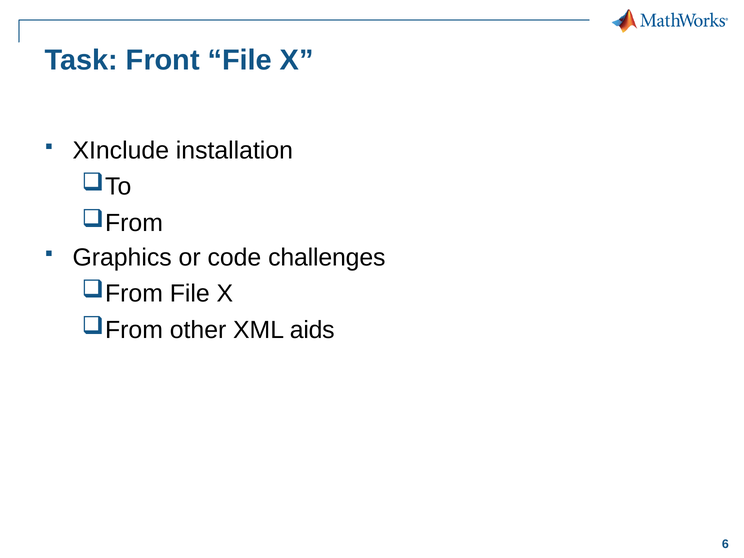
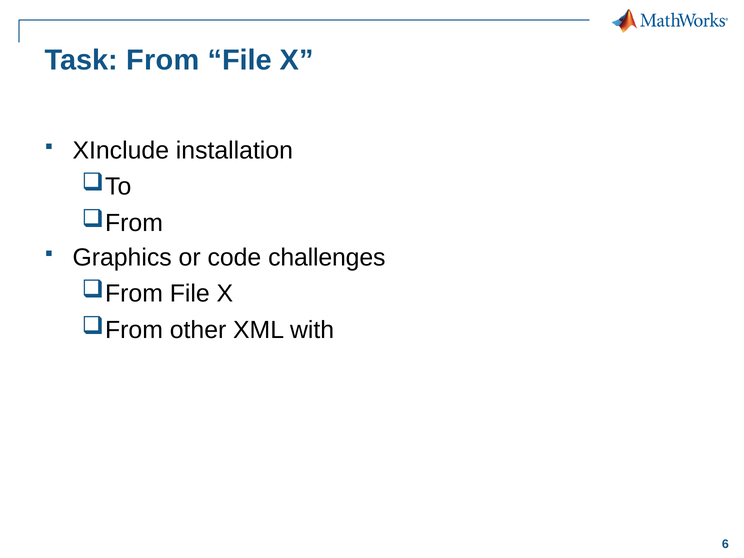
Front: Front -> From
aids: aids -> with
